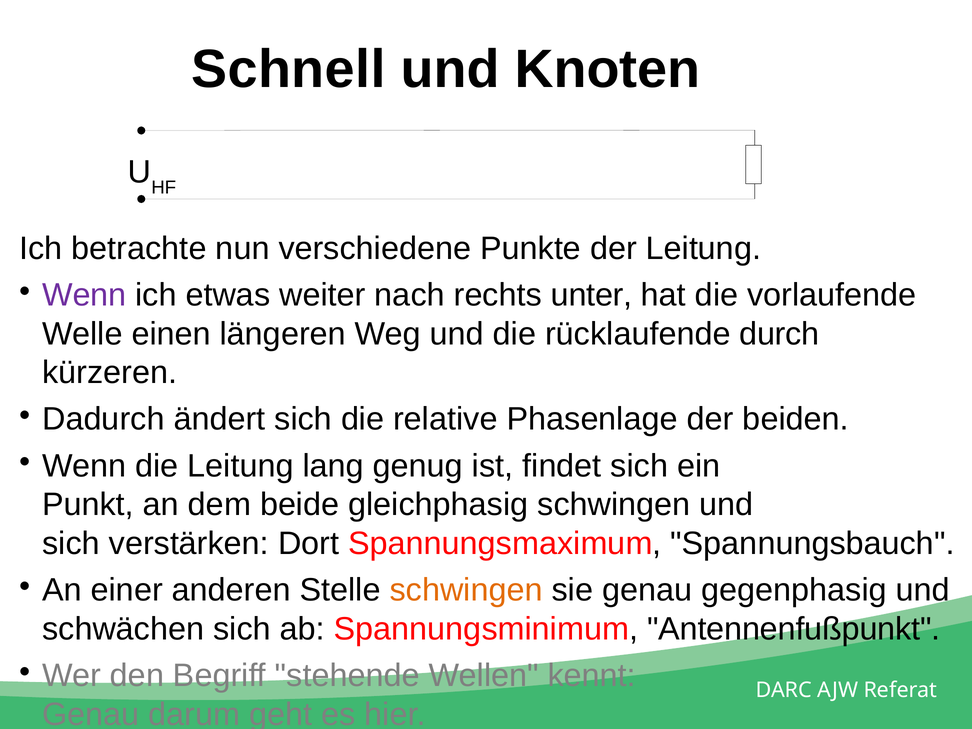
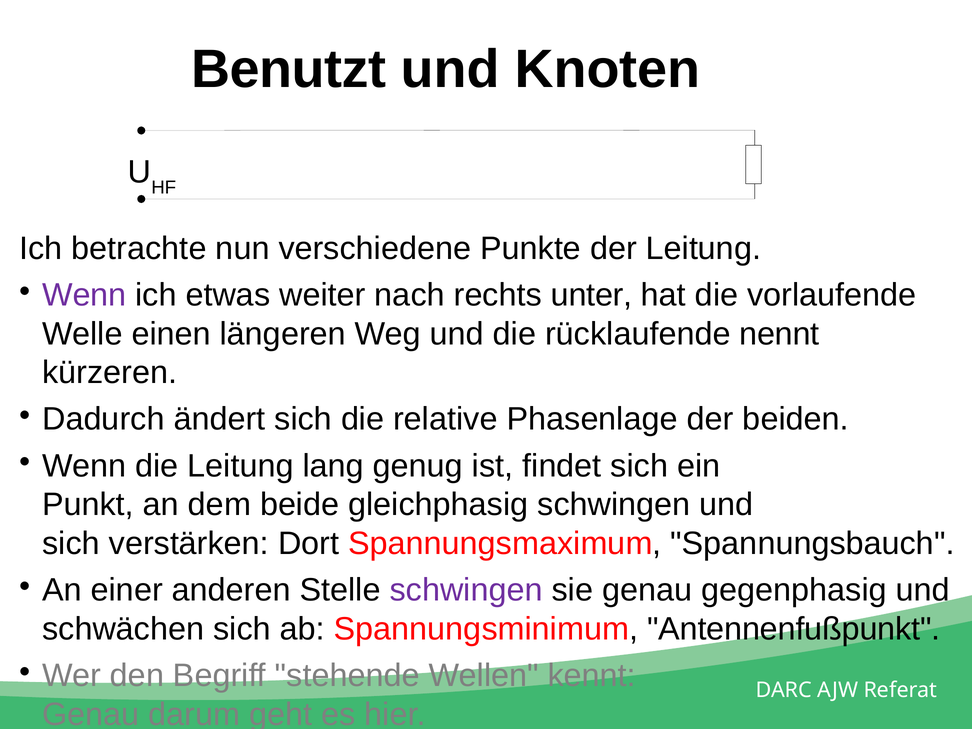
Schnell: Schnell -> Benutzt
durch: durch -> nennt
schwingen at (466, 590) colour: orange -> purple
